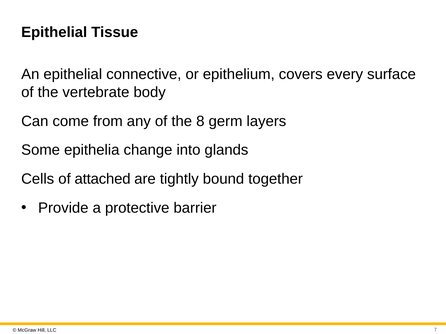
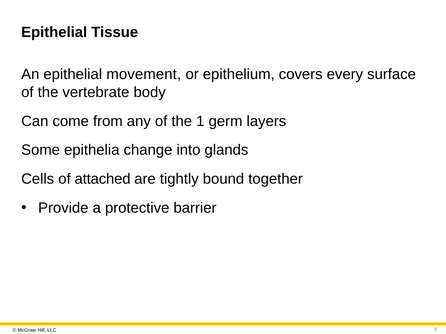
connective: connective -> movement
8: 8 -> 1
